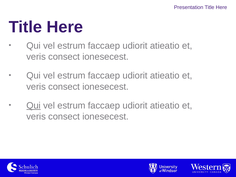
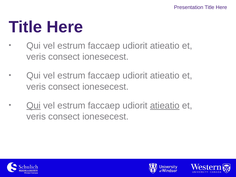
atieatio at (165, 106) underline: none -> present
